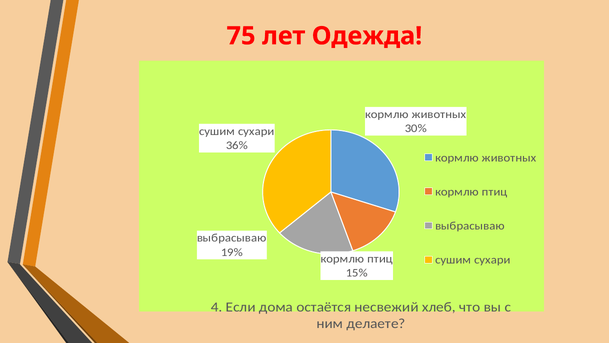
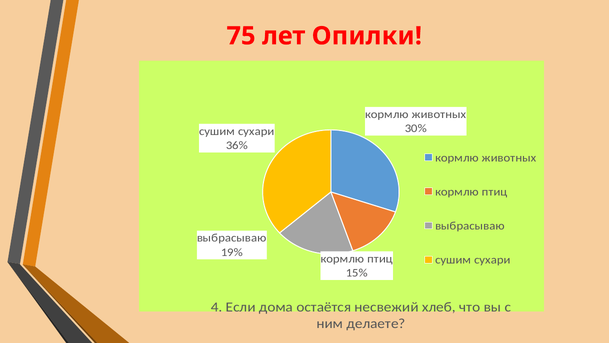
Одежда: Одежда -> Опилки
